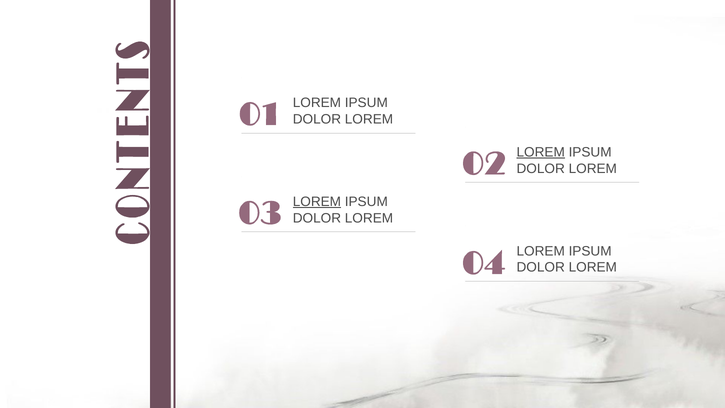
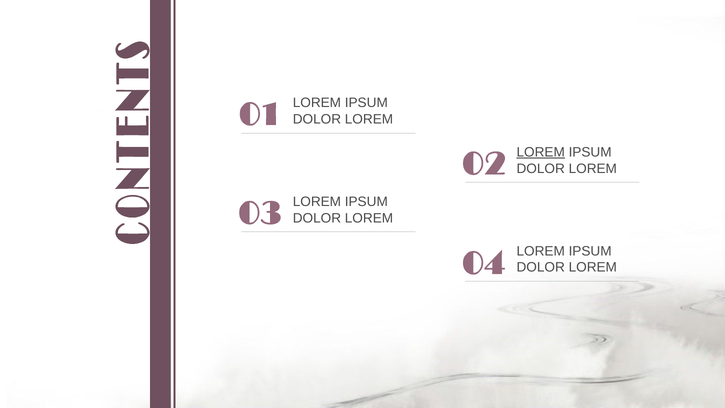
LOREM at (317, 202) underline: present -> none
